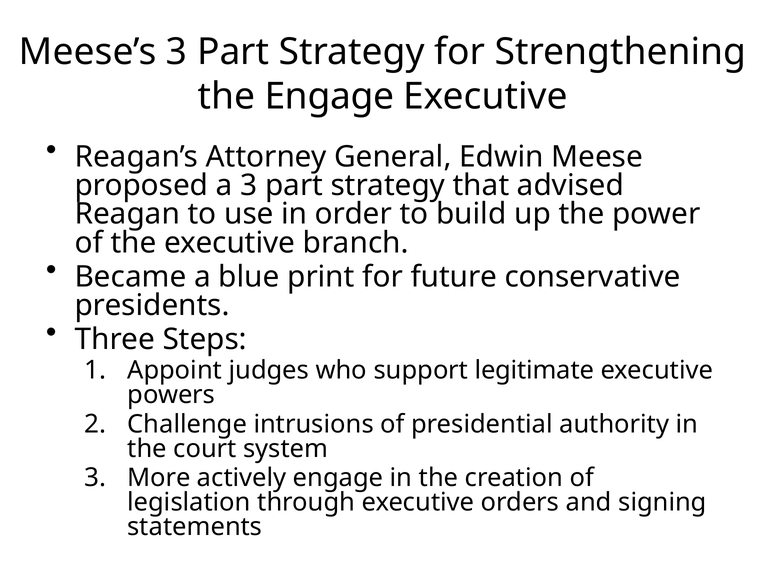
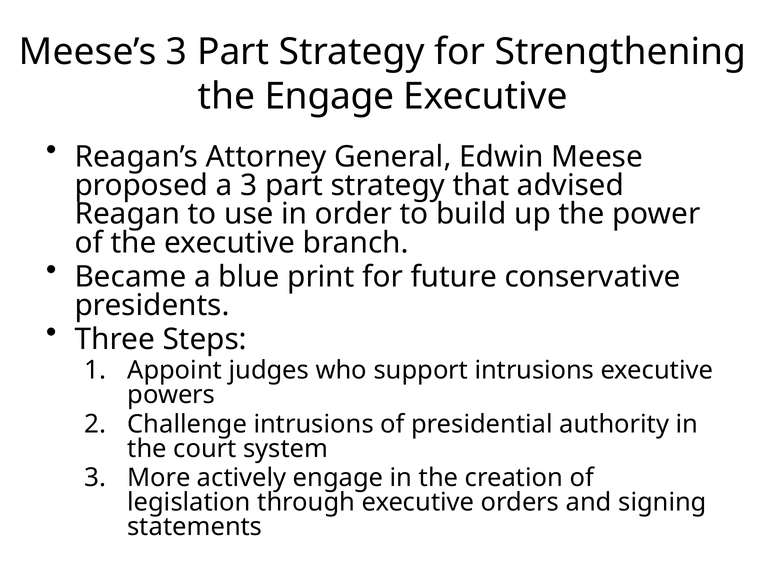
support legitimate: legitimate -> intrusions
